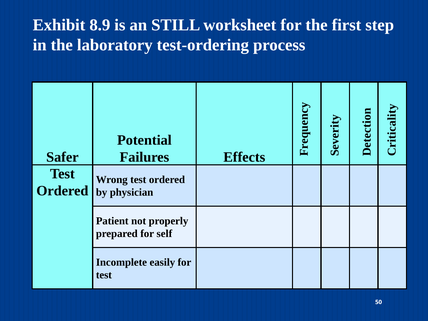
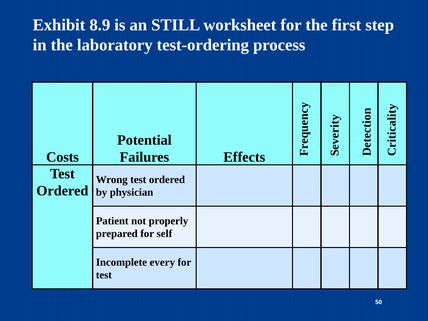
Safer: Safer -> Costs
easily: easily -> every
